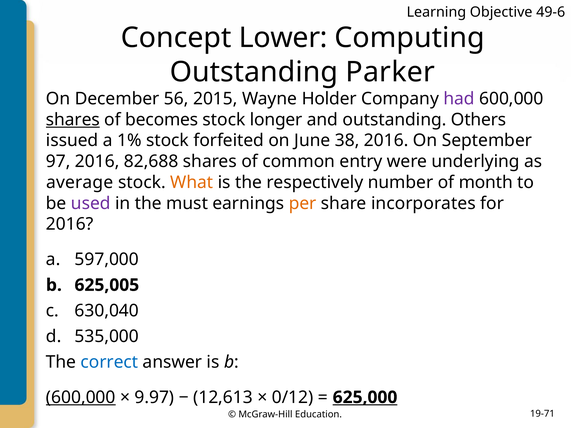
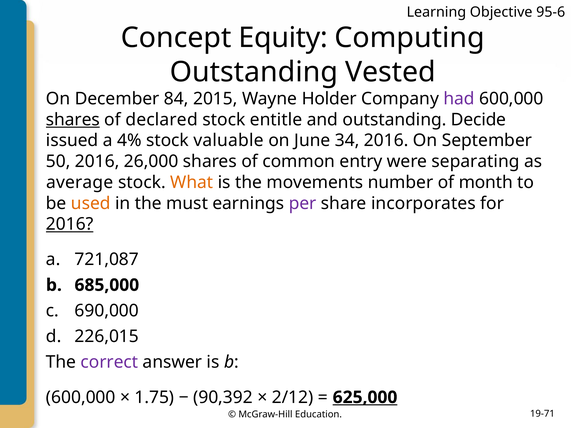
49-6: 49-6 -> 95-6
Lower: Lower -> Equity
Parker: Parker -> Vested
56: 56 -> 84
becomes: becomes -> declared
longer: longer -> entitle
Others: Others -> Decide
1%: 1% -> 4%
forfeited: forfeited -> valuable
38: 38 -> 34
97: 97 -> 50
82,688: 82,688 -> 26,000
underlying: underlying -> separating
respectively: respectively -> movements
used colour: purple -> orange
per colour: orange -> purple
2016 at (70, 224) underline: none -> present
597,000: 597,000 -> 721,087
625,005: 625,005 -> 685,000
630,040: 630,040 -> 690,000
535,000: 535,000 -> 226,015
correct colour: blue -> purple
600,000 at (81, 398) underline: present -> none
9.97: 9.97 -> 1.75
12,613: 12,613 -> 90,392
0/12: 0/12 -> 2/12
